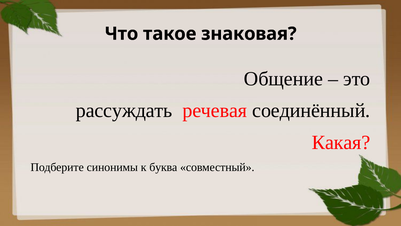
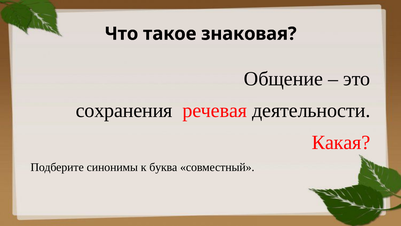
рассуждать: рассуждать -> сохранения
соединённый: соединённый -> деятельности
